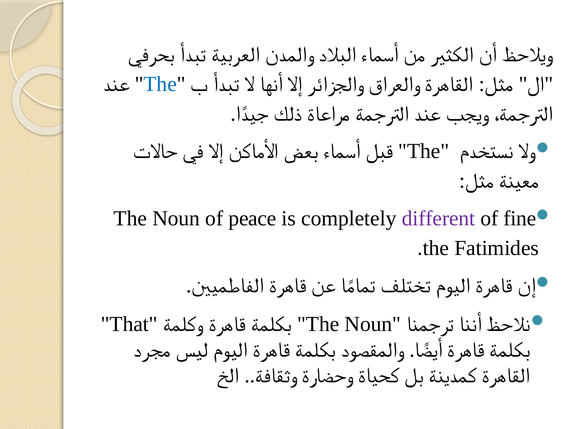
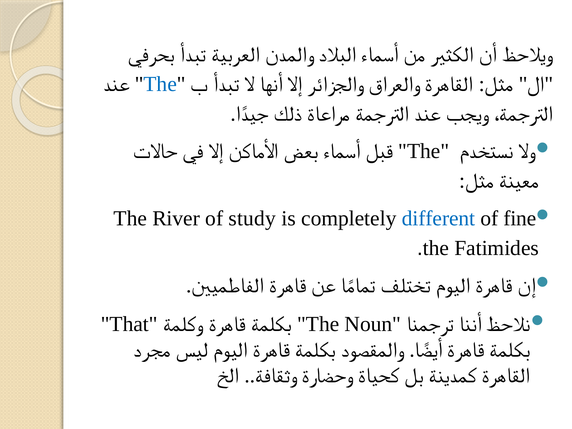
Noun at (176, 218): Noun -> River
peace: peace -> study
different colour: purple -> blue
